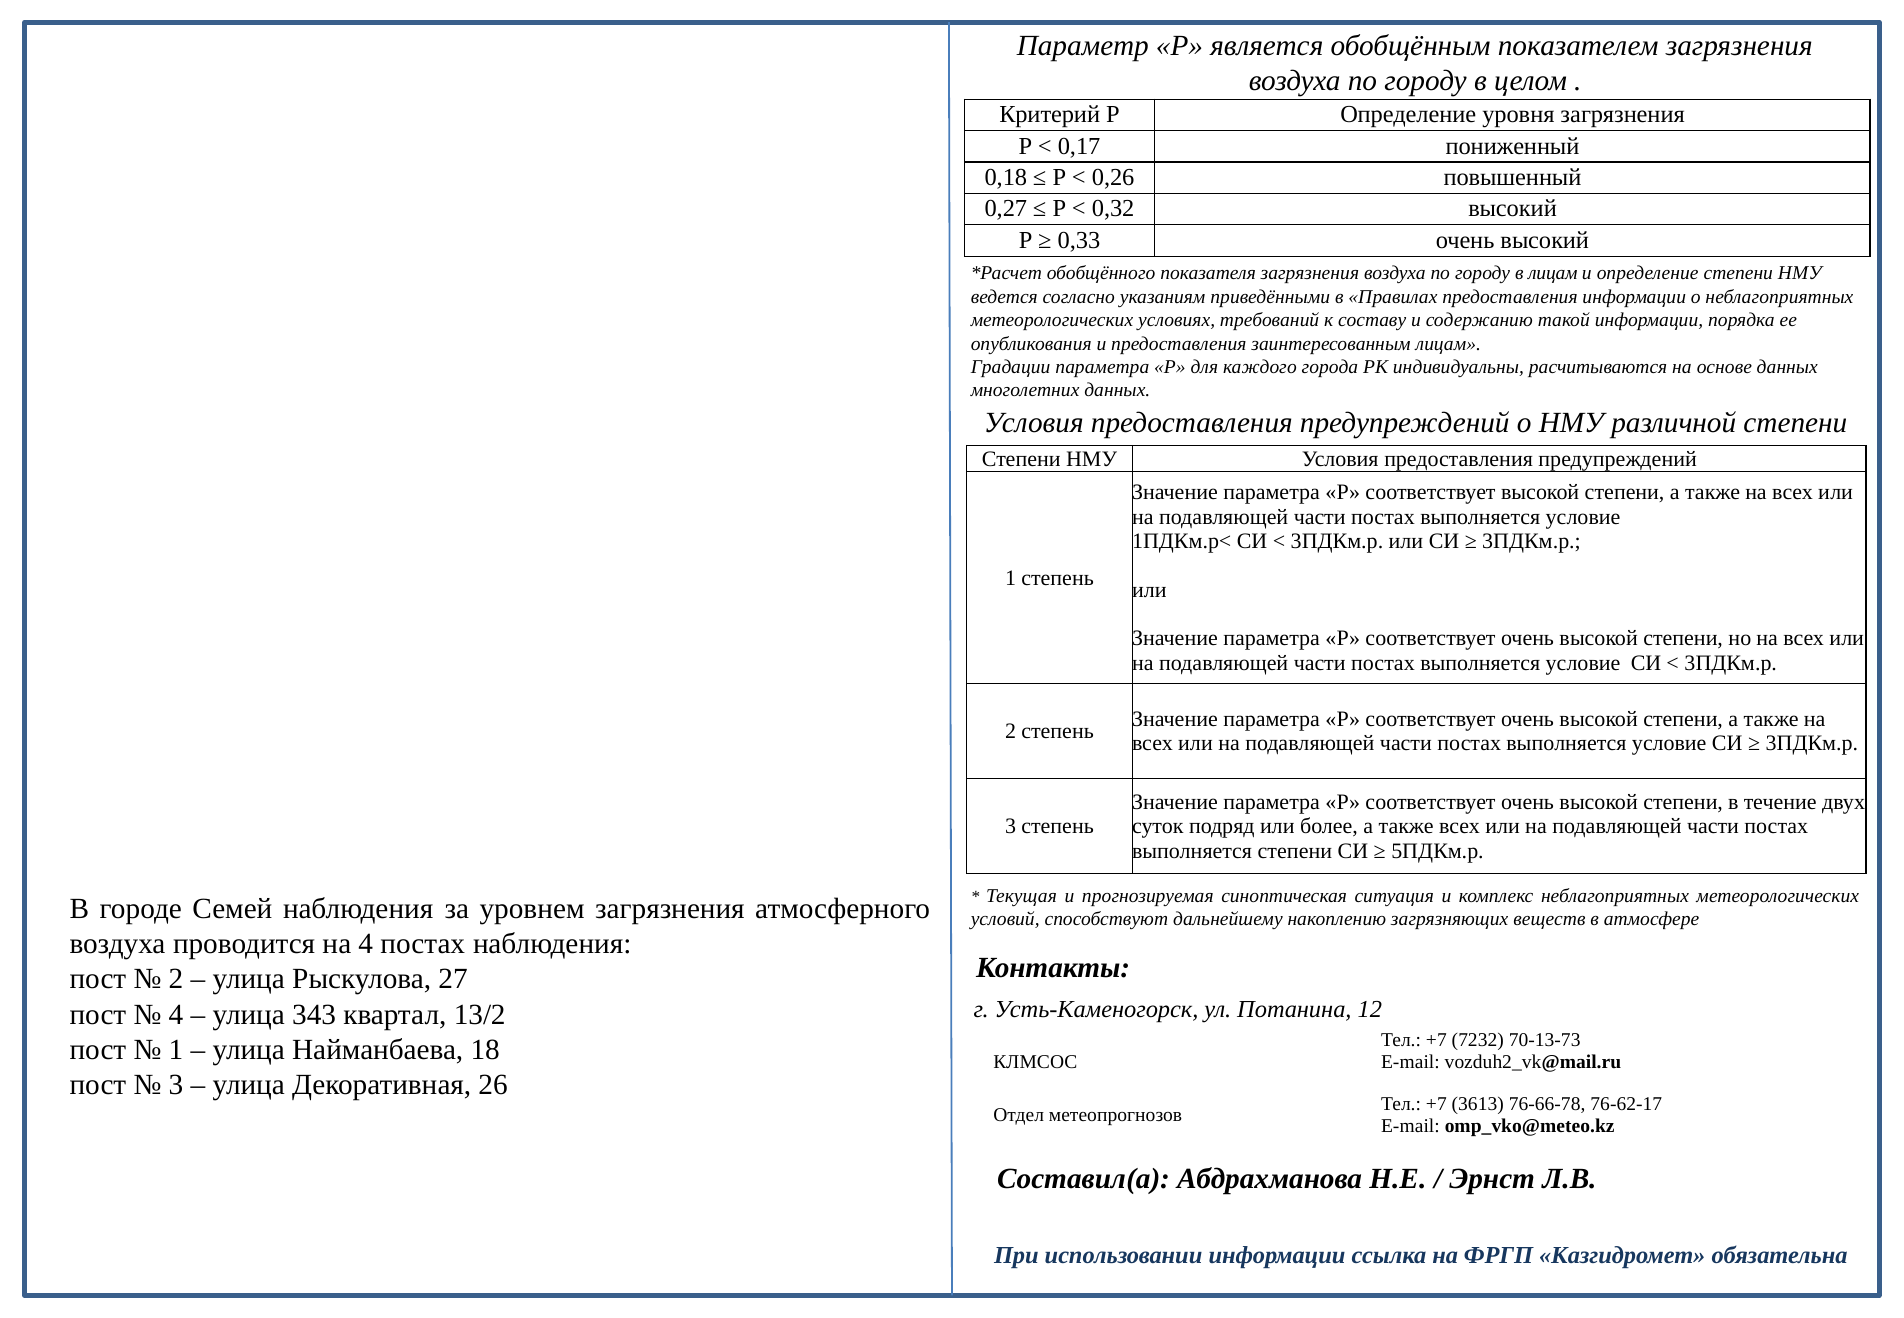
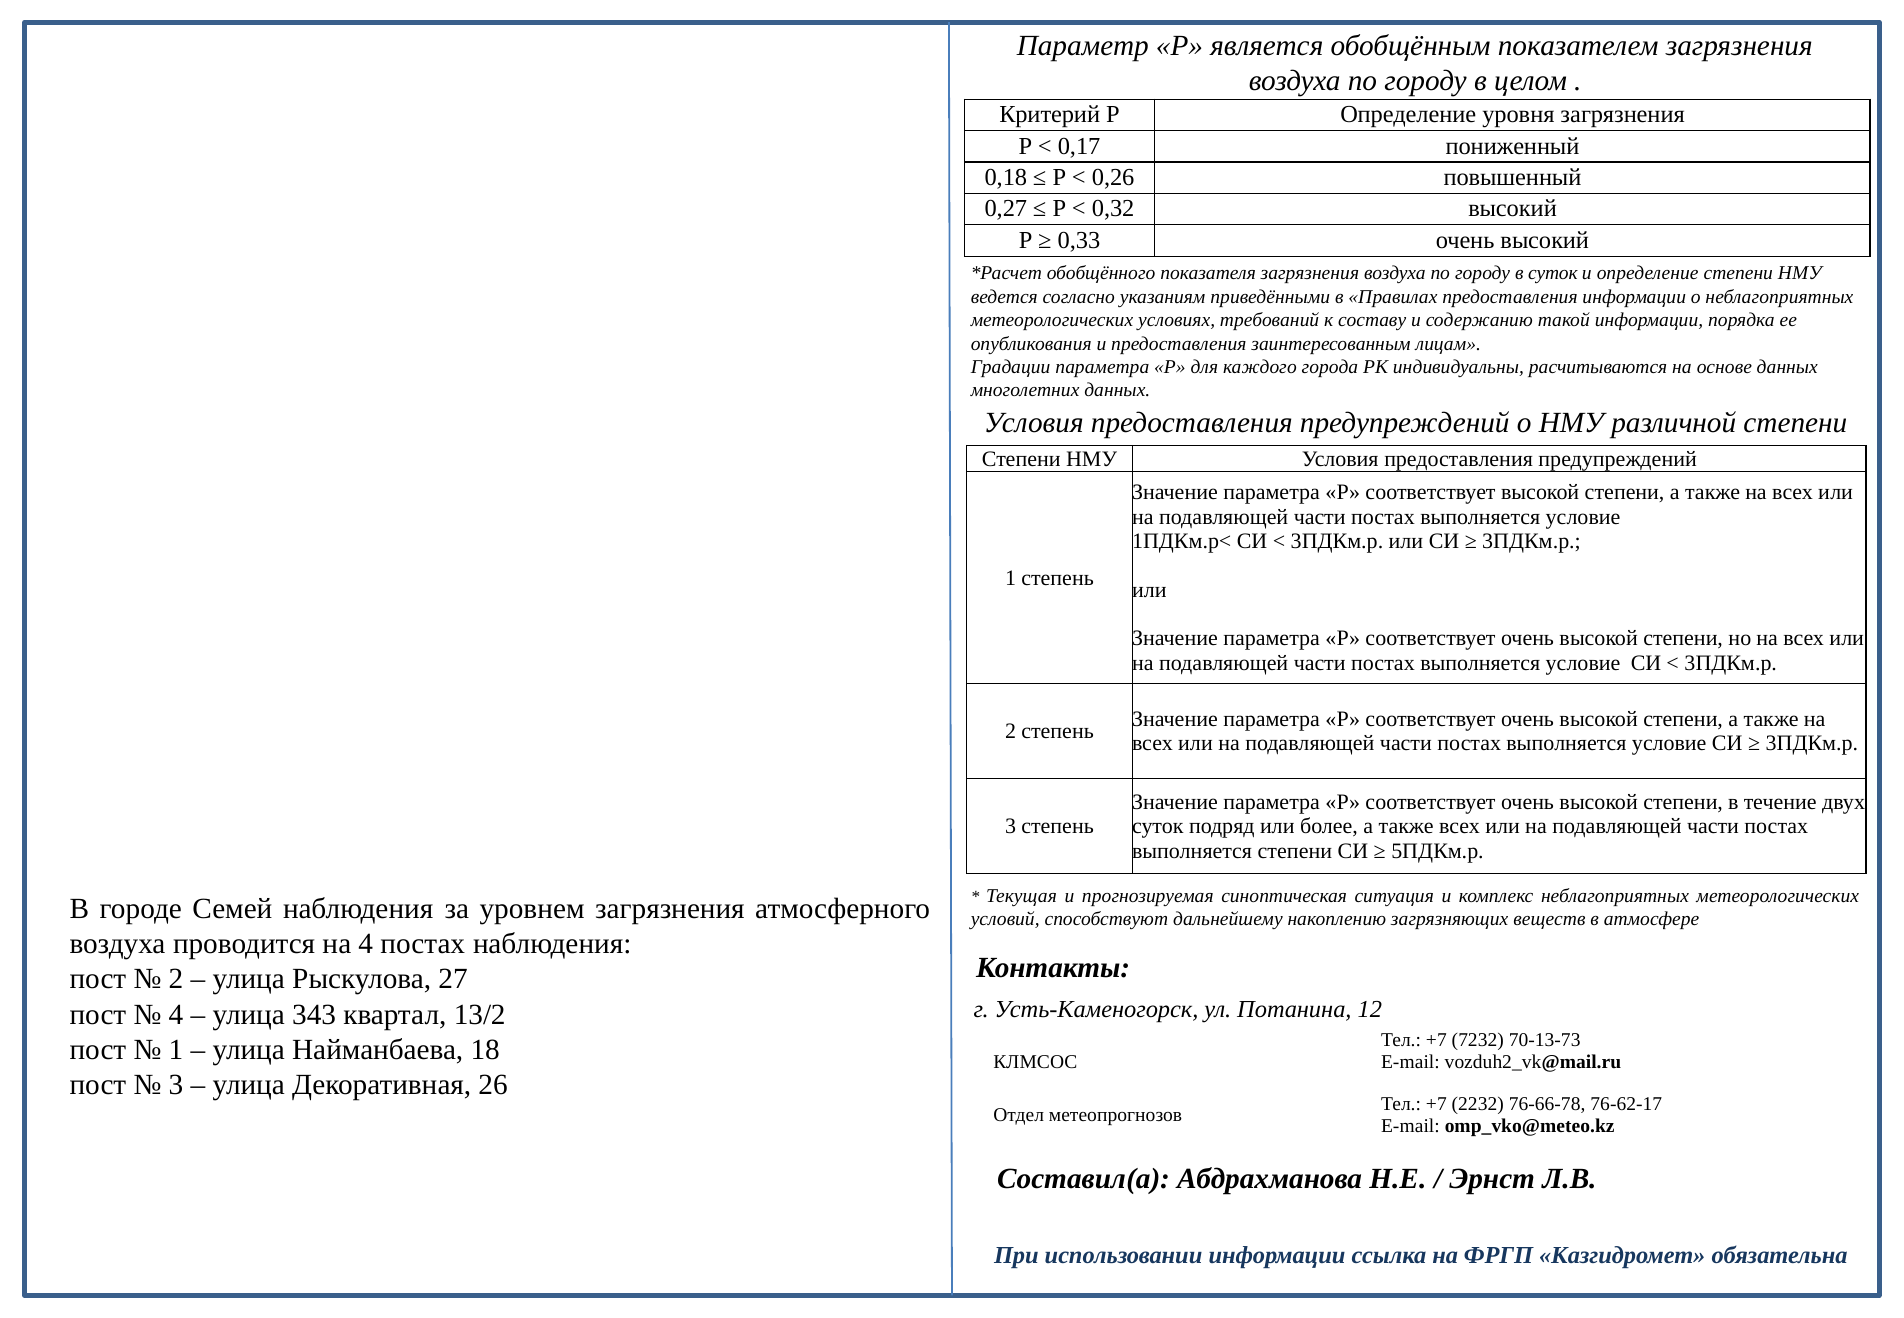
в лицам: лицам -> суток
3613: 3613 -> 2232
